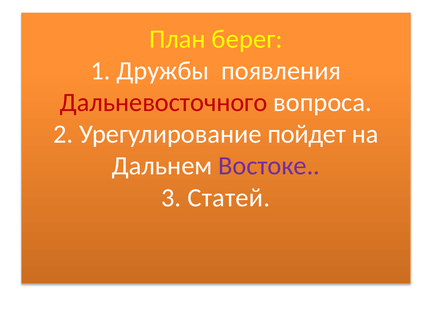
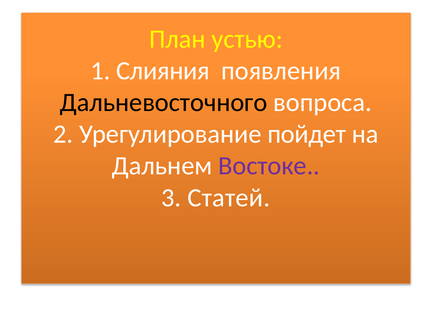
берег: берег -> устью
Дружбы: Дружбы -> Слияния
Дальневосточного colour: red -> black
